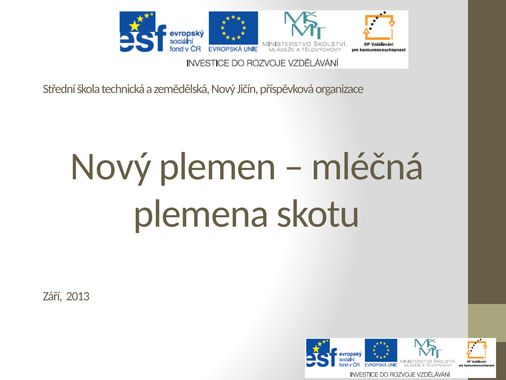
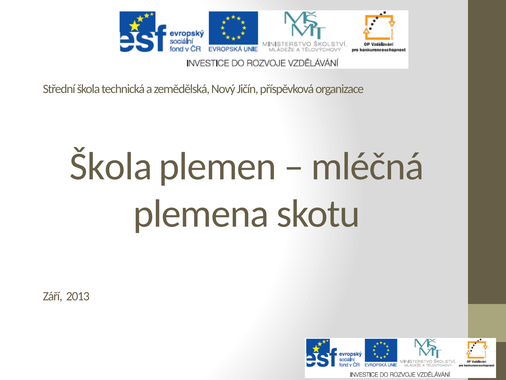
Nový at (111, 166): Nový -> Škola
